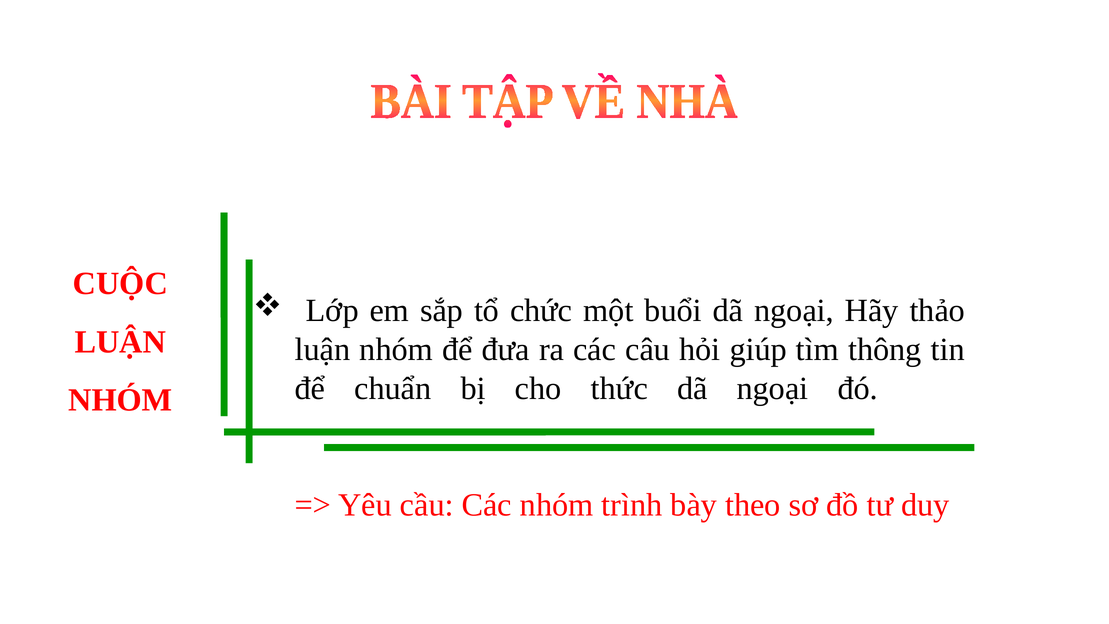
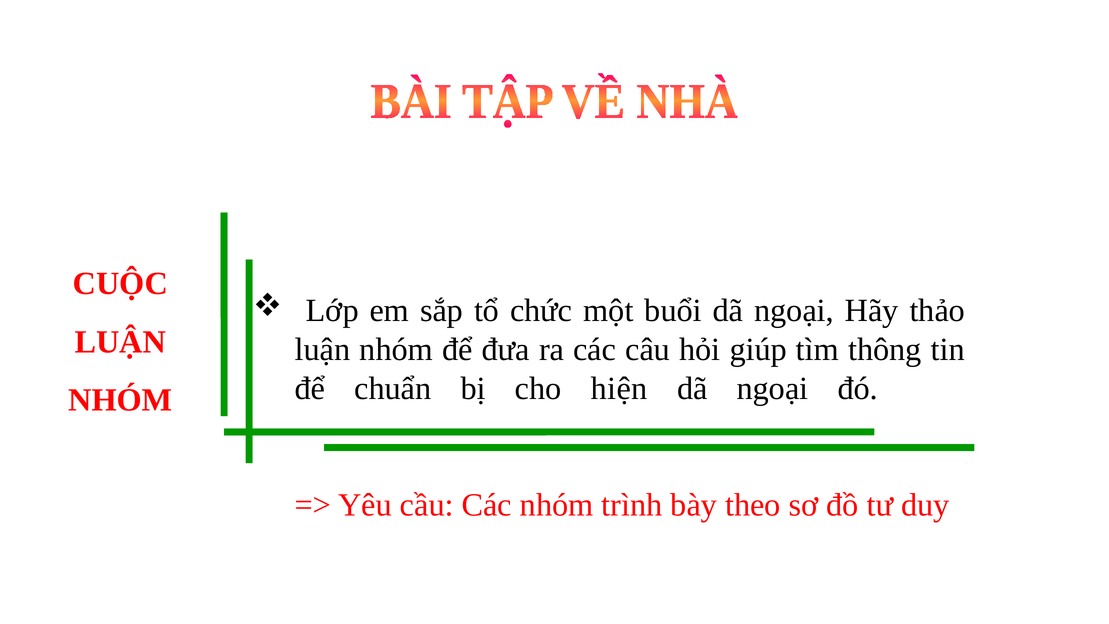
thức: thức -> hiện
